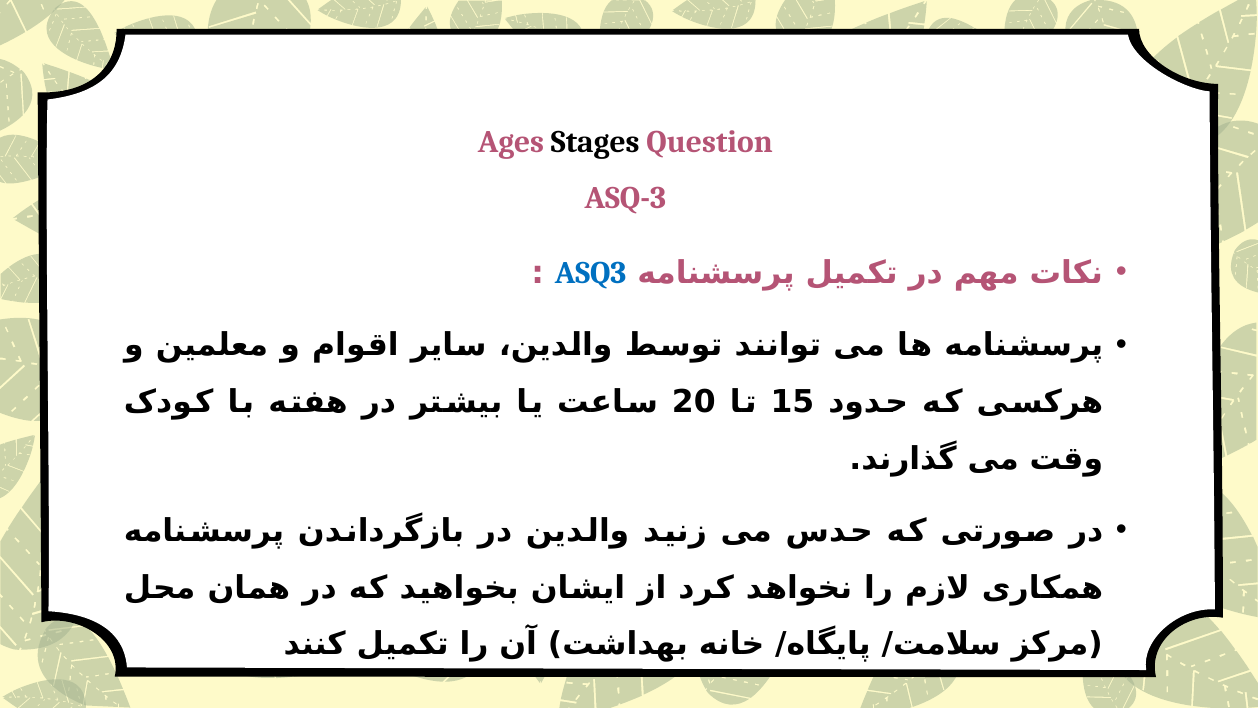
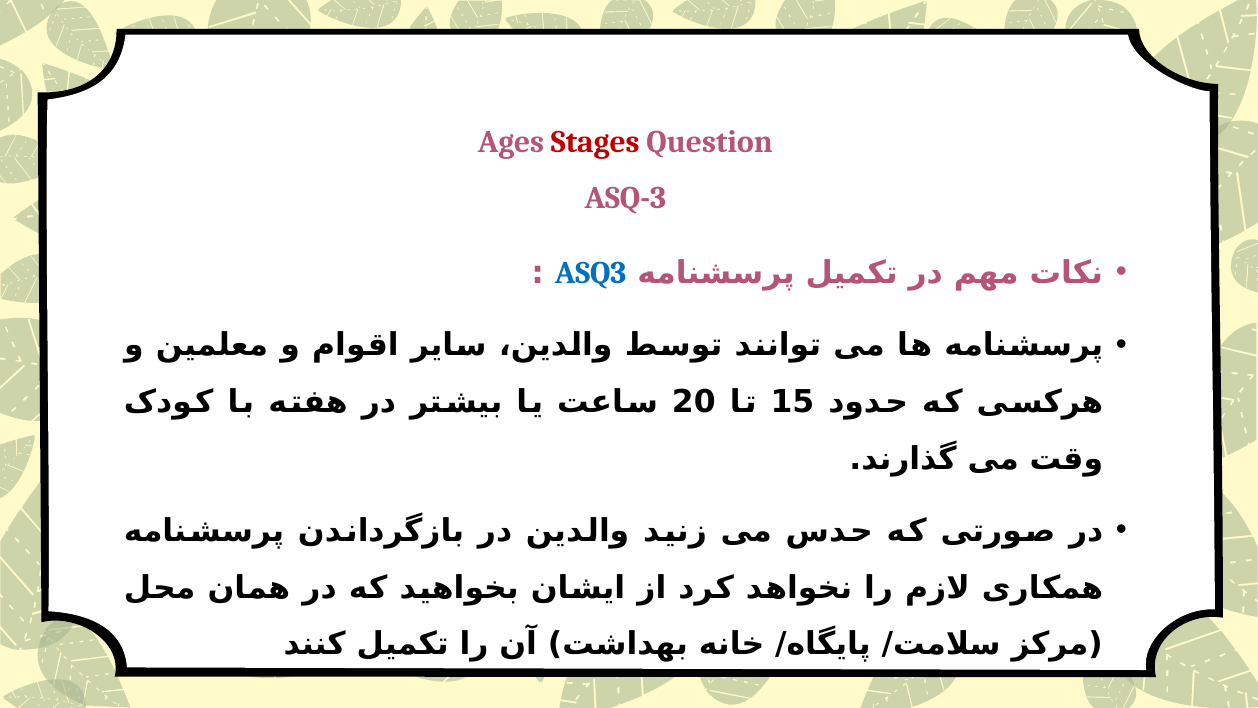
Stages colour: black -> red
